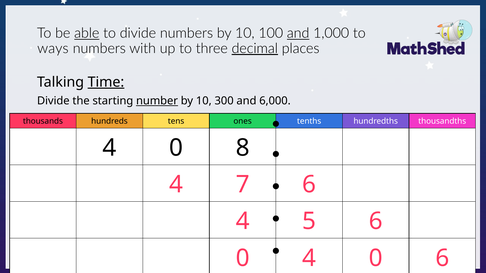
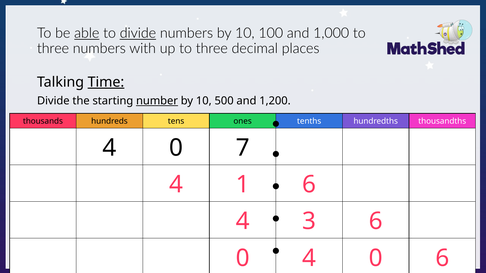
divide at (138, 33) underline: none -> present
and at (298, 33) underline: present -> none
ways at (53, 49): ways -> three
decimal underline: present -> none
300: 300 -> 500
6,000: 6,000 -> 1,200
8: 8 -> 7
7: 7 -> 1
5: 5 -> 3
